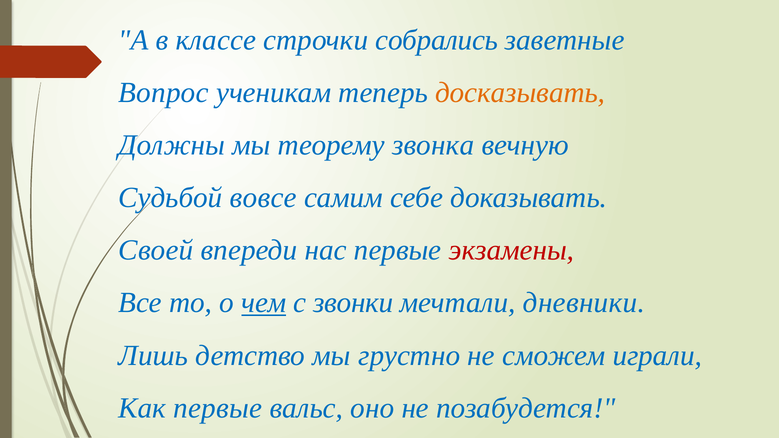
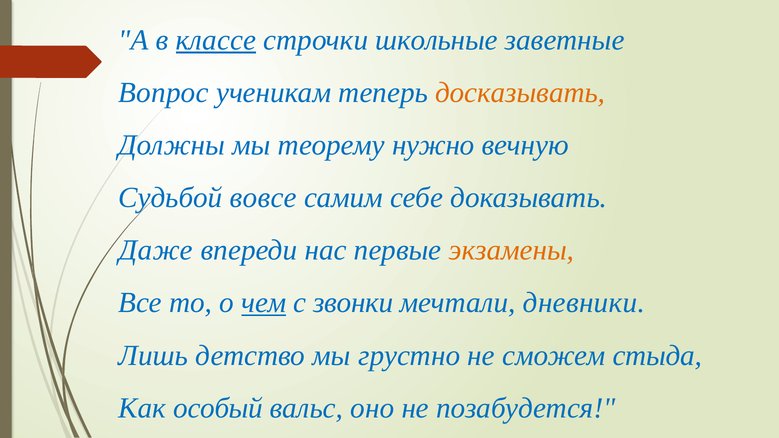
классе underline: none -> present
собрались: собрались -> школьные
звонка: звонка -> нужно
Своей: Своей -> Даже
экзамены colour: red -> orange
играли: играли -> стыда
Как первые: первые -> особый
